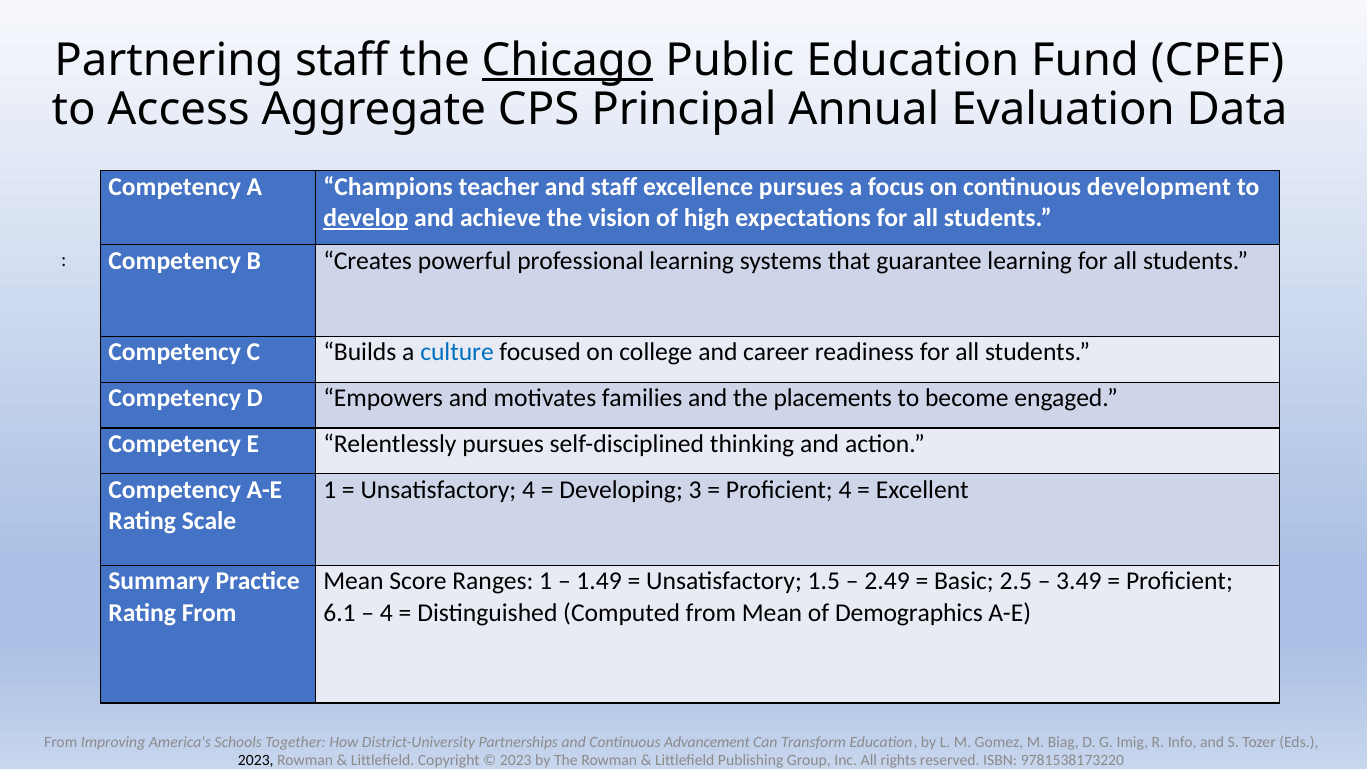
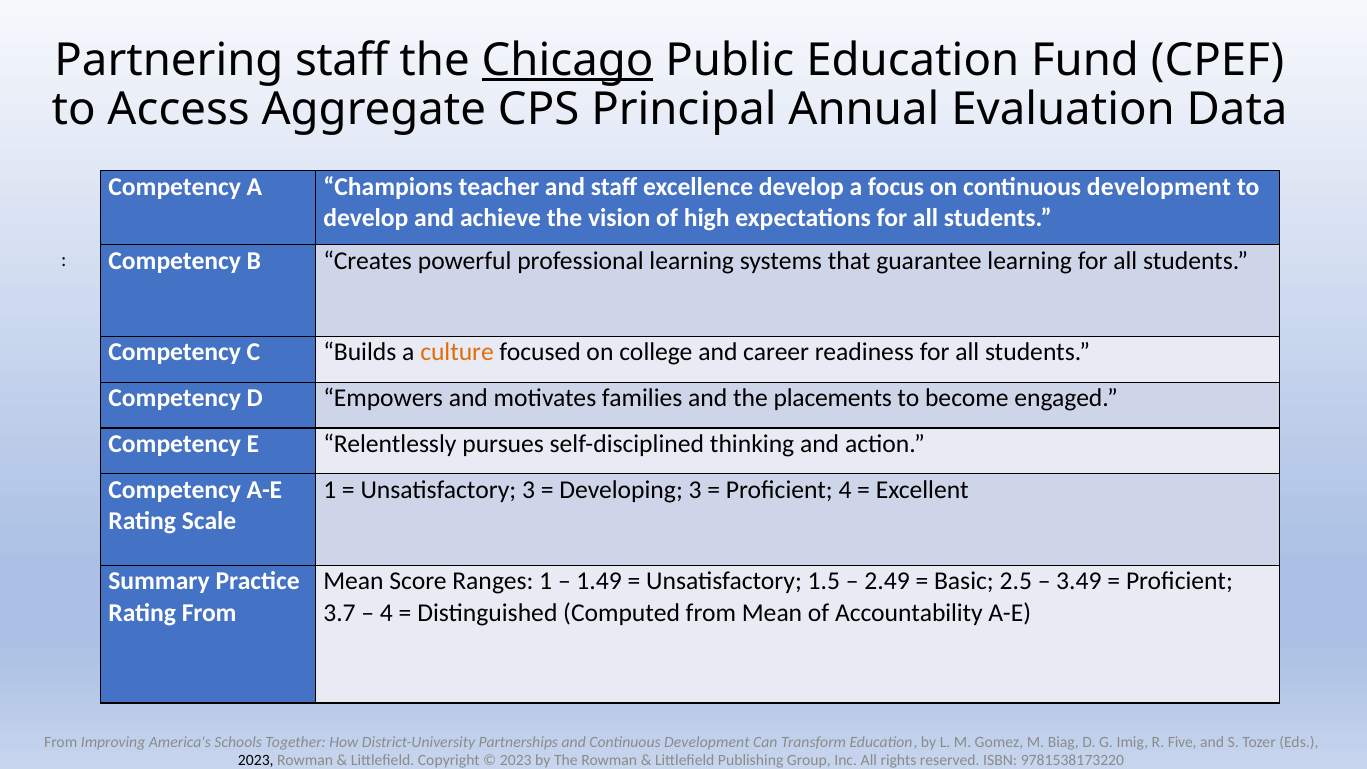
excellence pursues: pursues -> develop
develop at (366, 218) underline: present -> none
culture colour: blue -> orange
Unsatisfactory 4: 4 -> 3
6.1: 6.1 -> 3.7
Demographics: Demographics -> Accountability
and Continuous Advancement: Advancement -> Development
Info: Info -> Five
